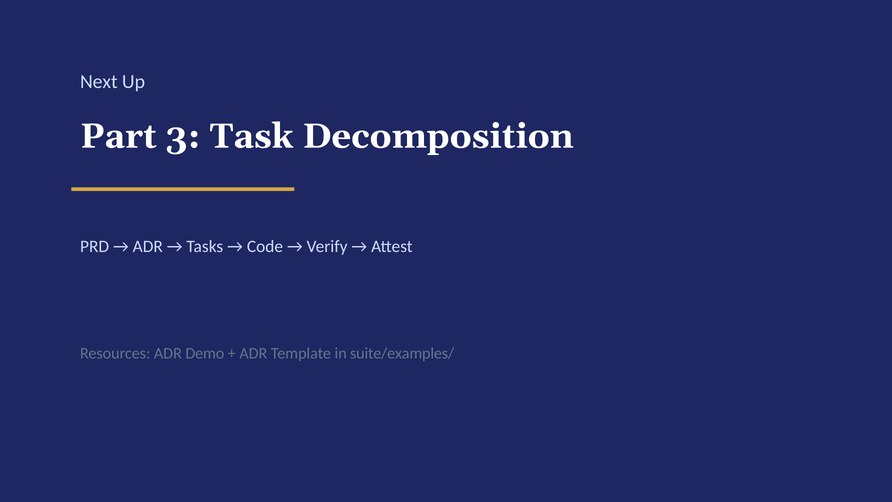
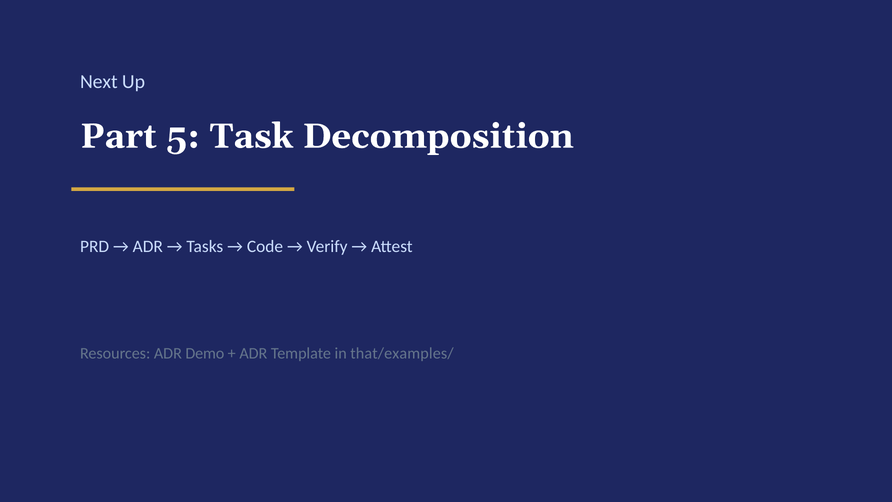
3: 3 -> 5
suite/examples/: suite/examples/ -> that/examples/
